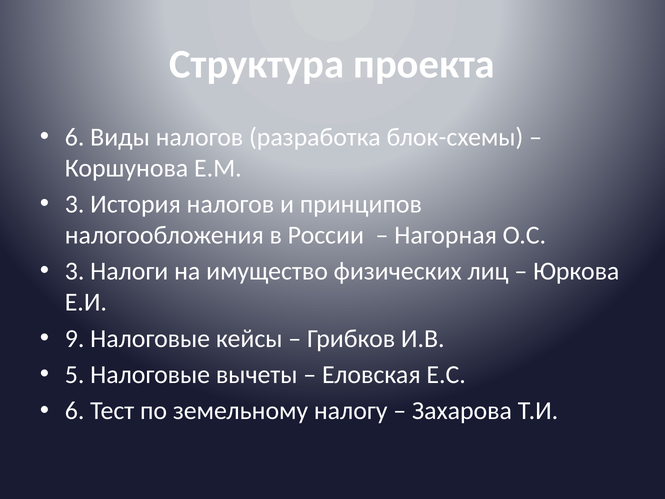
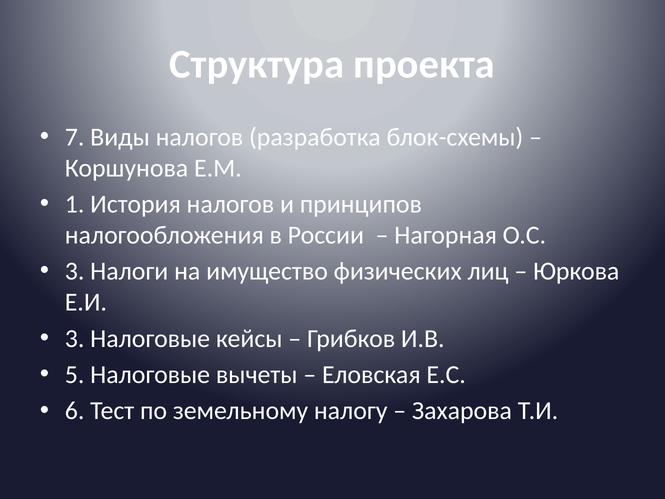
6 at (75, 137): 6 -> 7
3 at (75, 204): 3 -> 1
9 at (75, 338): 9 -> 3
